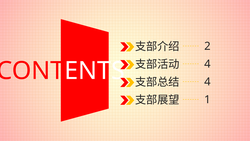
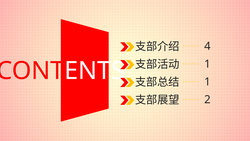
2: 2 -> 4
4 at (207, 64): 4 -> 1
4 at (207, 82): 4 -> 1
1: 1 -> 2
